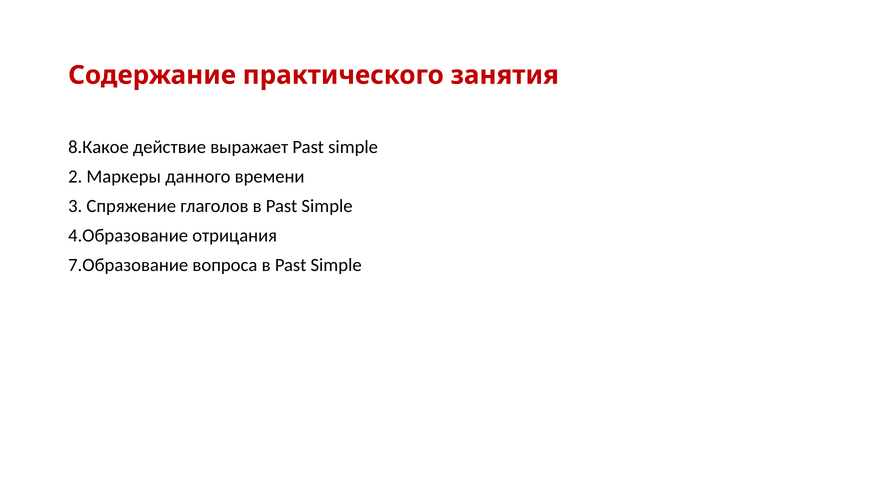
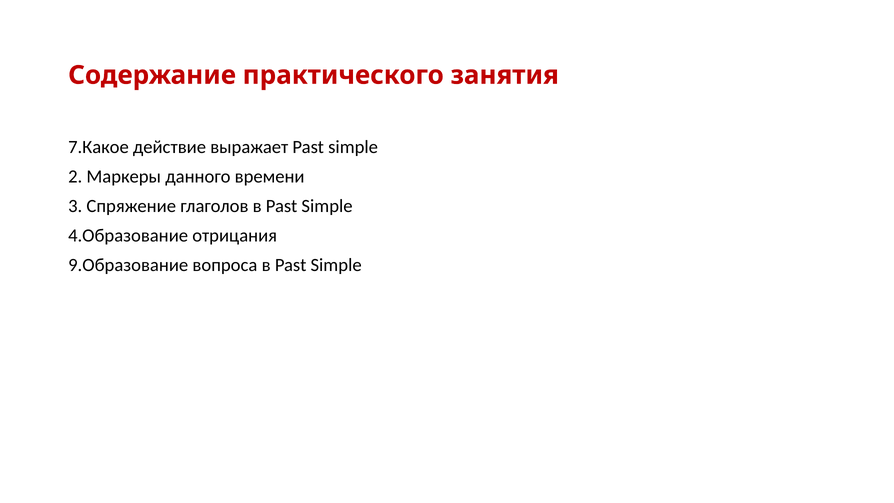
8.Какое: 8.Какое -> 7.Какое
7.Образование: 7.Образование -> 9.Образование
